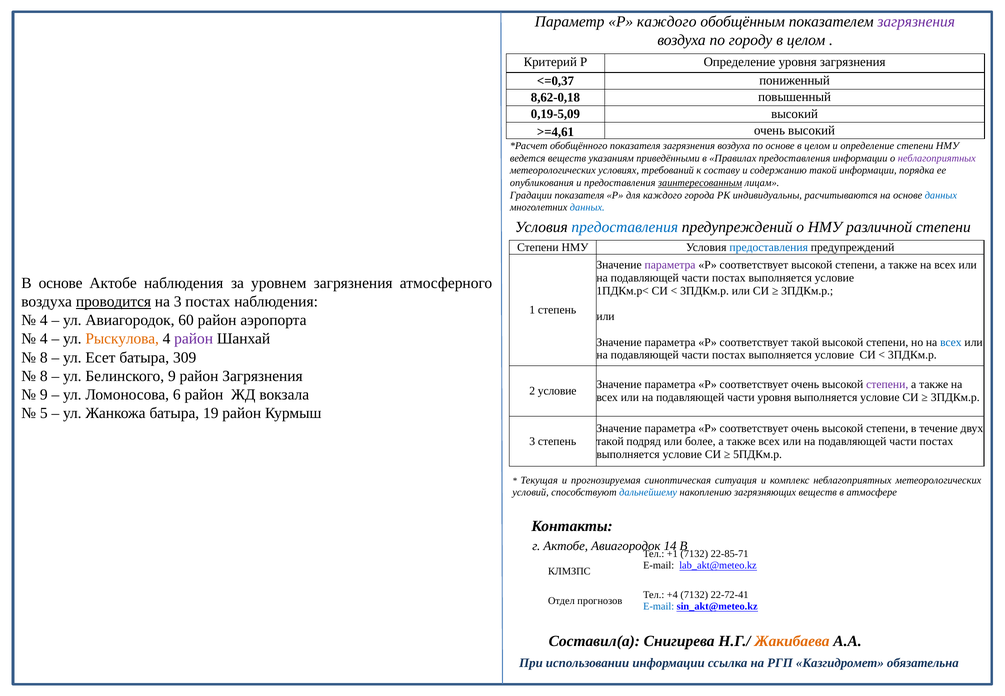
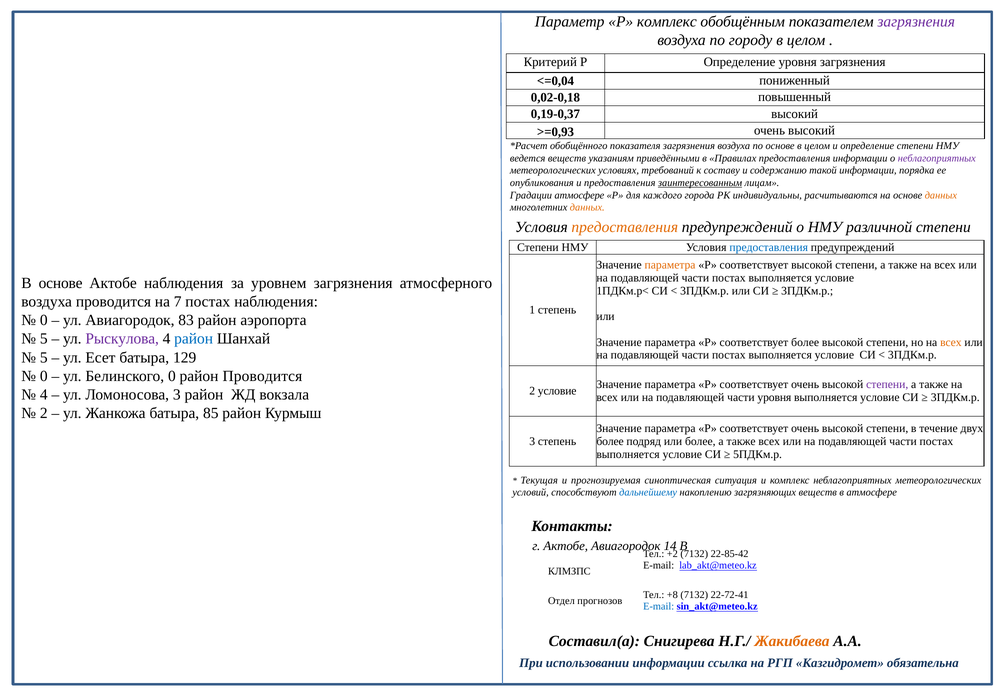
Р каждого: каждого -> комплекс
<=0,37: <=0,37 -> <=0,04
8,62-0,18: 8,62-0,18 -> 0,02-0,18
0,19-5,09: 0,19-5,09 -> 0,19-0,37
>=4,61: >=4,61 -> >=0,93
Градации показателя: показателя -> атмосфере
данных at (941, 195) colour: blue -> orange
данных at (587, 208) colour: blue -> orange
предоставления at (625, 227) colour: blue -> orange
параметра at (670, 265) colour: purple -> orange
проводится at (113, 302) underline: present -> none
на 3: 3 -> 7
4 at (44, 320): 4 -> 0
60: 60 -> 83
4 at (44, 339): 4 -> 5
Рыскулова colour: orange -> purple
район at (194, 339) colour: purple -> blue
соответствует такой: такой -> более
всех at (951, 342) colour: blue -> orange
8 at (44, 357): 8 -> 5
309: 309 -> 129
8 at (44, 376): 8 -> 0
Белинского 9: 9 -> 0
район Загрязнения: Загрязнения -> Проводится
9 at (44, 394): 9 -> 4
Ломоносова 6: 6 -> 3
5 at (44, 413): 5 -> 2
19: 19 -> 85
такой at (610, 441): такой -> более
+1: +1 -> +2
22-85-71: 22-85-71 -> 22-85-42
+4: +4 -> +8
